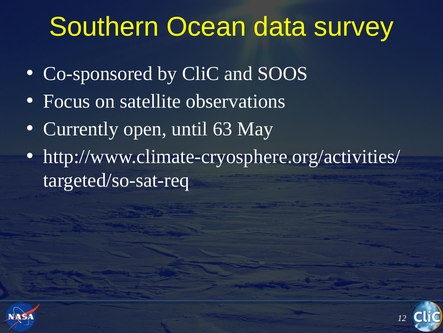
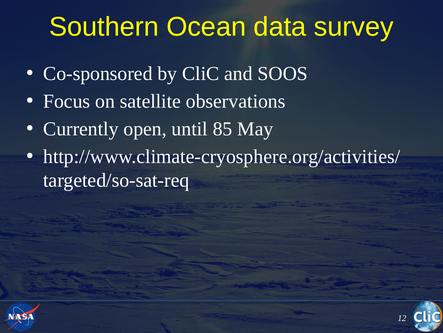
63: 63 -> 85
